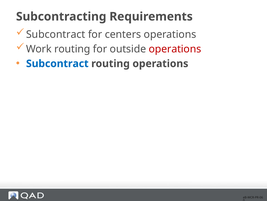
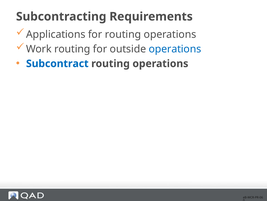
Subcontract at (56, 34): Subcontract -> Applications
for centers: centers -> routing
operations at (175, 49) colour: red -> blue
